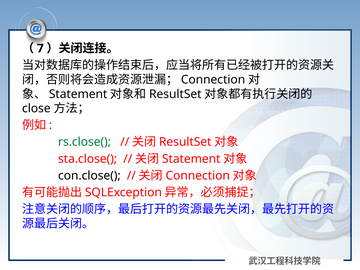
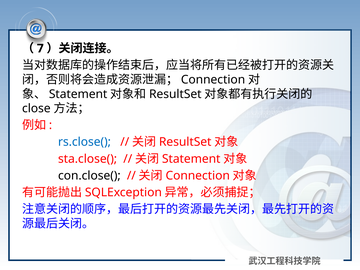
rs.close( colour: green -> blue
